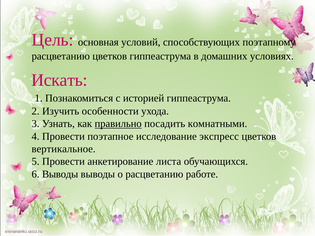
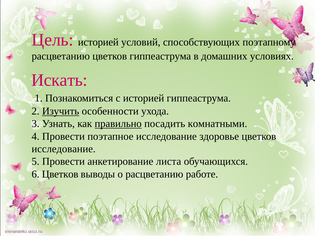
Цель основная: основная -> историей
Изучить underline: none -> present
экспресс: экспресс -> здоровье
вертикальное at (64, 149): вертикальное -> исследование
6 Выводы: Выводы -> Цветков
